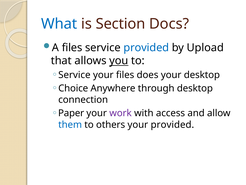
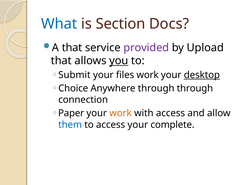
A files: files -> that
provided at (146, 47) colour: blue -> purple
Service at (74, 75): Service -> Submit
files does: does -> work
desktop at (202, 75) underline: none -> present
through desktop: desktop -> through
work at (121, 113) colour: purple -> orange
to others: others -> access
your provided: provided -> complete
